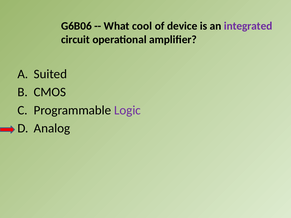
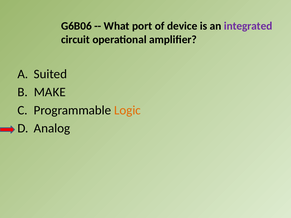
cool: cool -> port
CMOS: CMOS -> MAKE
Logic colour: purple -> orange
